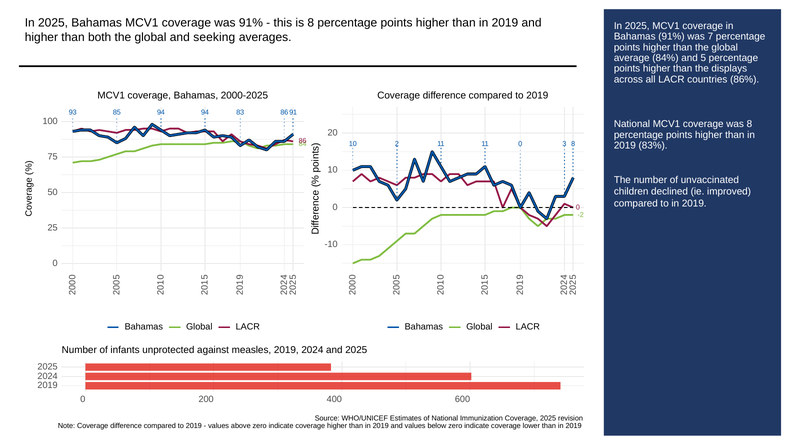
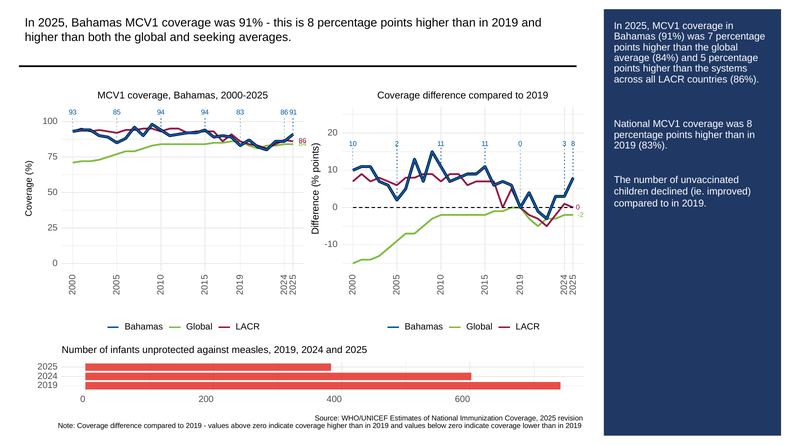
displays: displays -> systems
